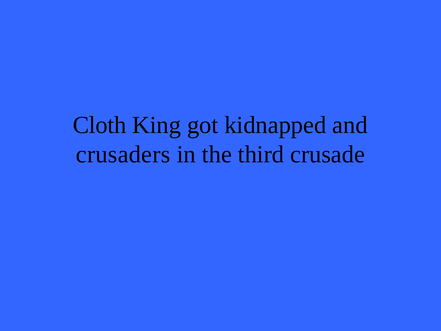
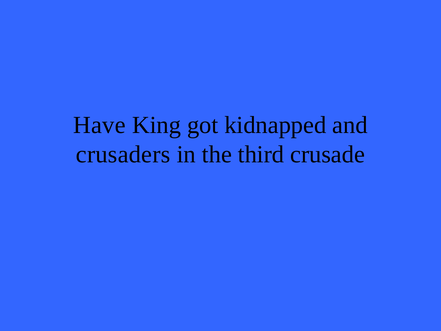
Cloth: Cloth -> Have
